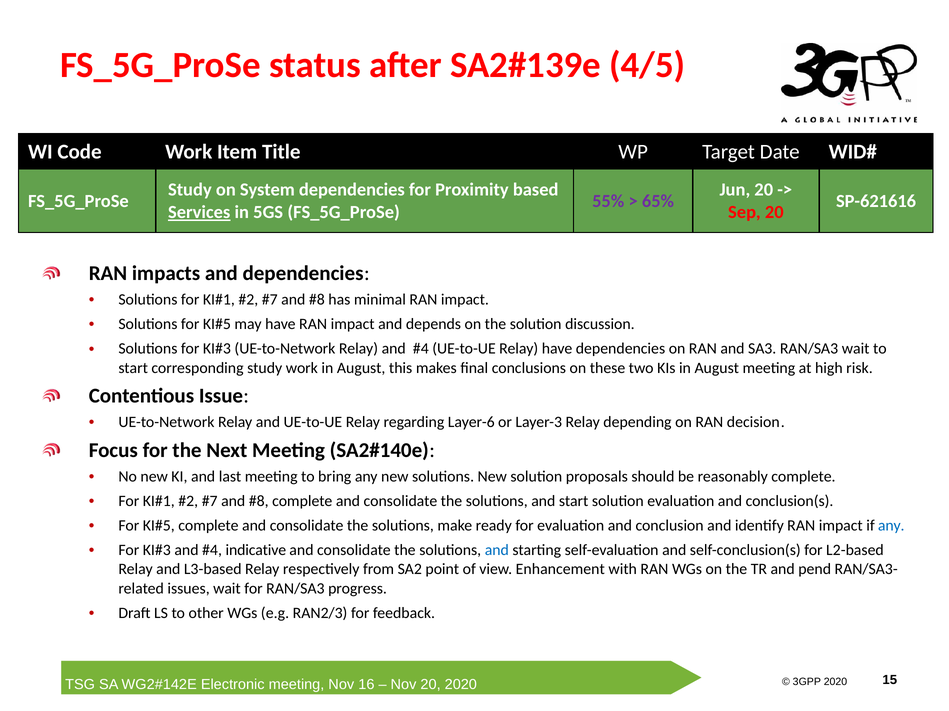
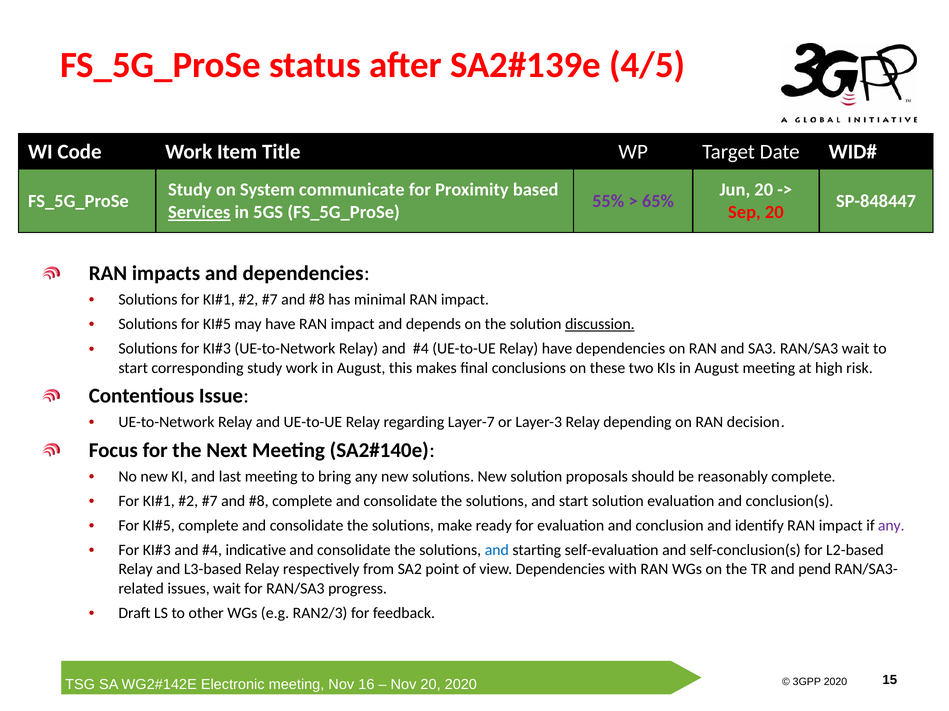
System dependencies: dependencies -> communicate
SP-621616: SP-621616 -> SP-848447
discussion underline: none -> present
Layer-6: Layer-6 -> Layer-7
any at (891, 526) colour: blue -> purple
view Enhancement: Enhancement -> Dependencies
